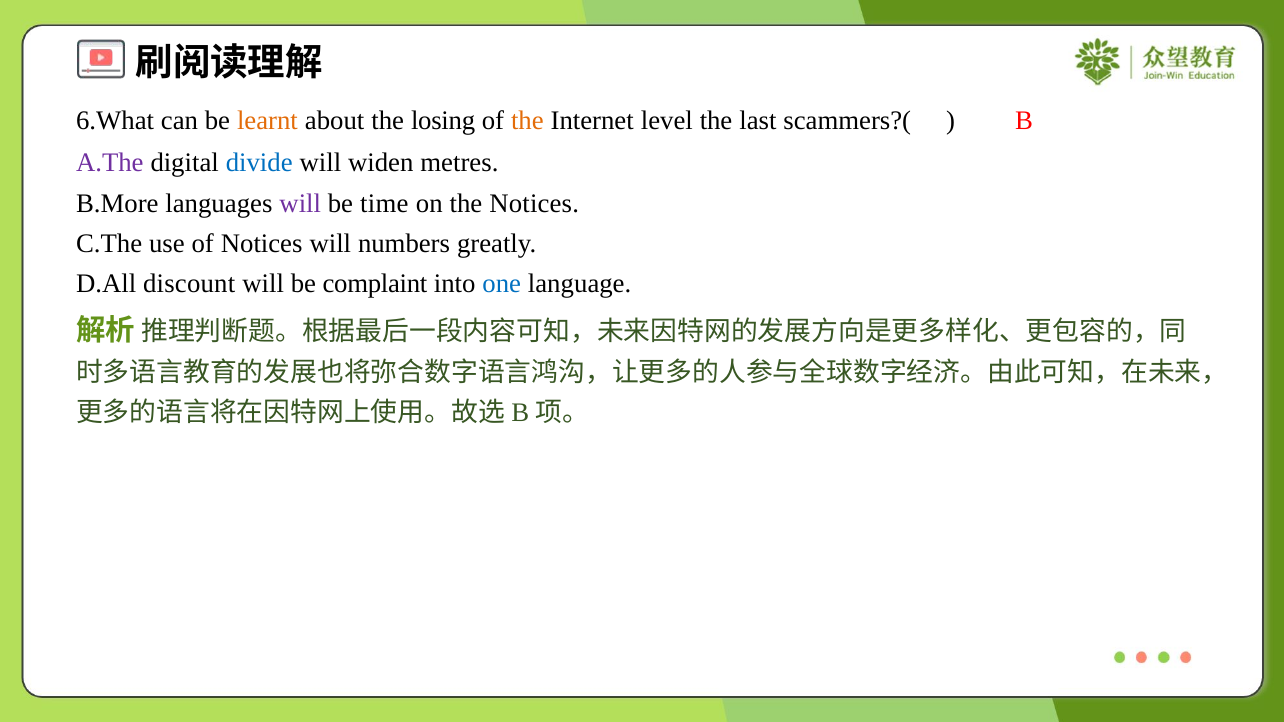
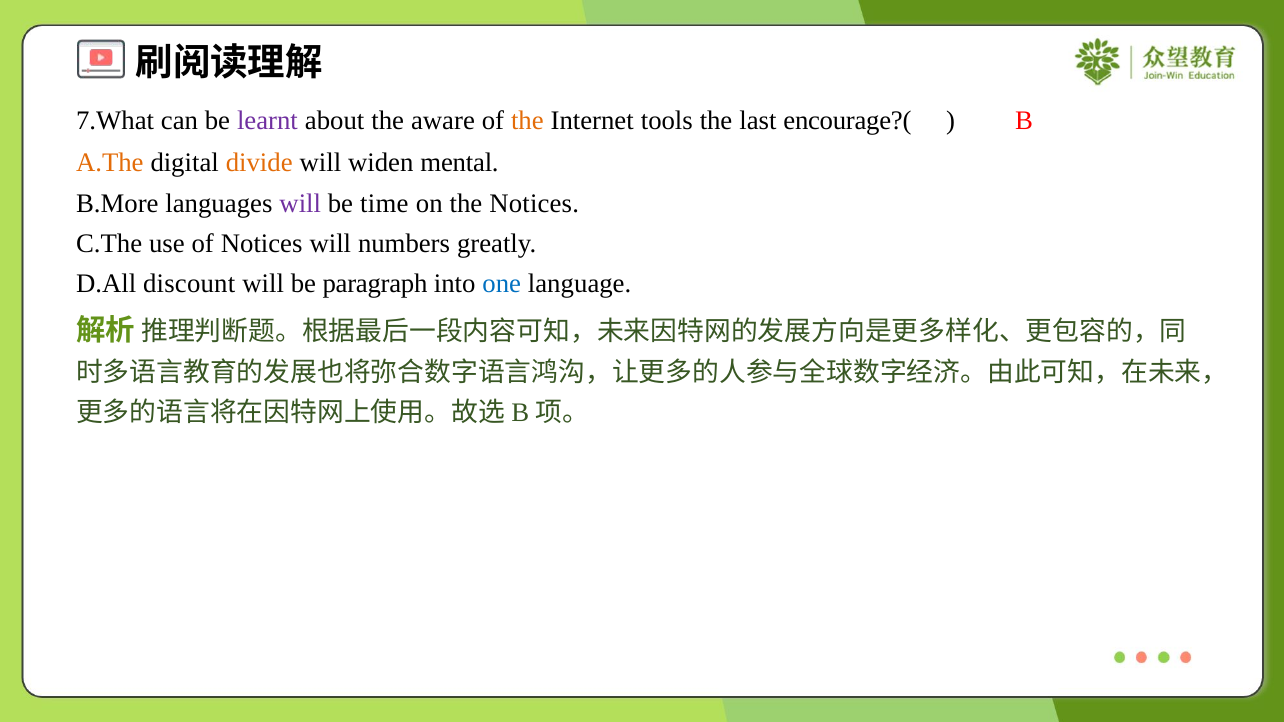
6.What: 6.What -> 7.What
learnt colour: orange -> purple
losing: losing -> aware
level: level -> tools
scammers?(: scammers?( -> encourage?(
A.The colour: purple -> orange
divide colour: blue -> orange
metres: metres -> mental
complaint: complaint -> paragraph
